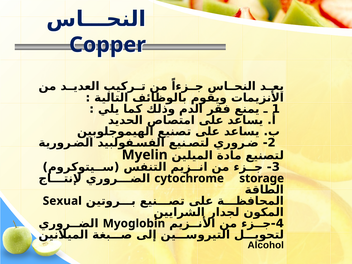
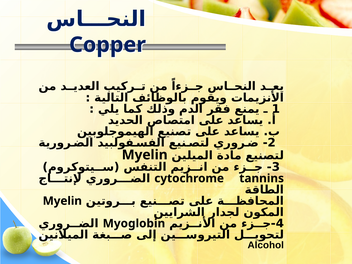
storage: storage -> tannins
Sexual at (62, 201): Sexual -> Myelin
